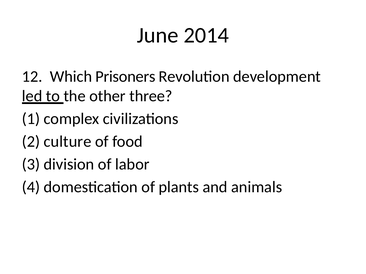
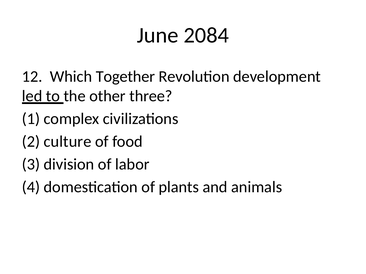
2014: 2014 -> 2084
Prisoners: Prisoners -> Together
